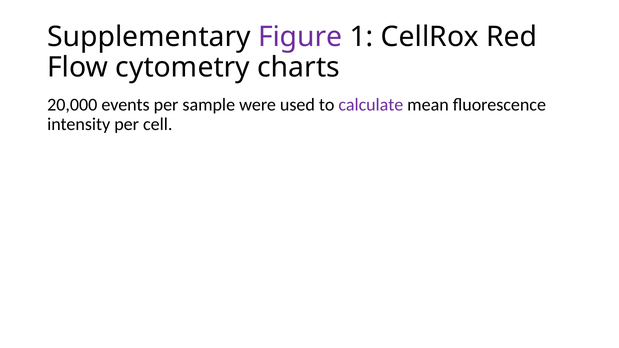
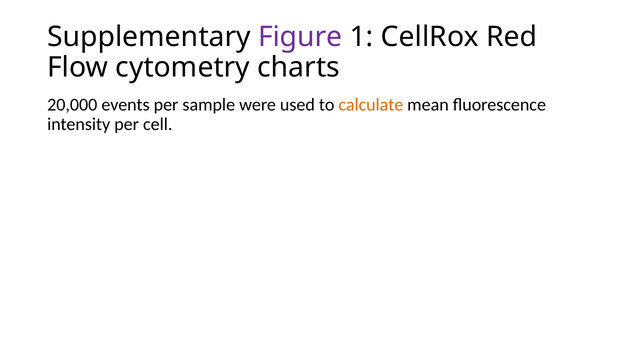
calculate colour: purple -> orange
